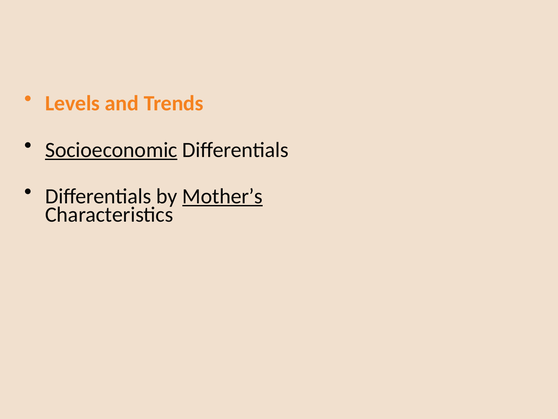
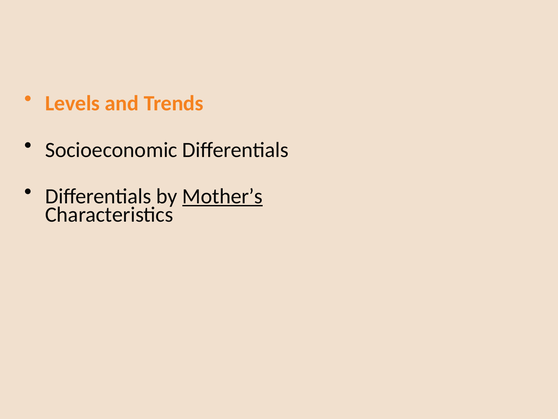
Socioeconomic underline: present -> none
